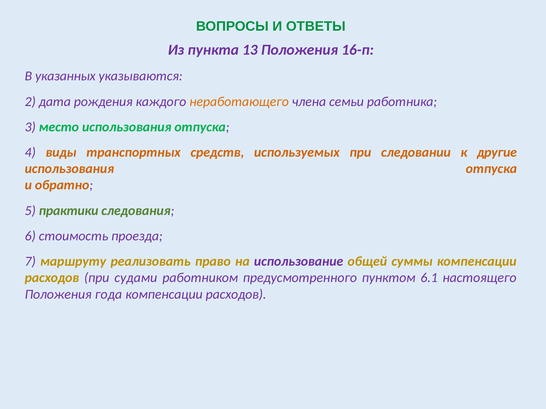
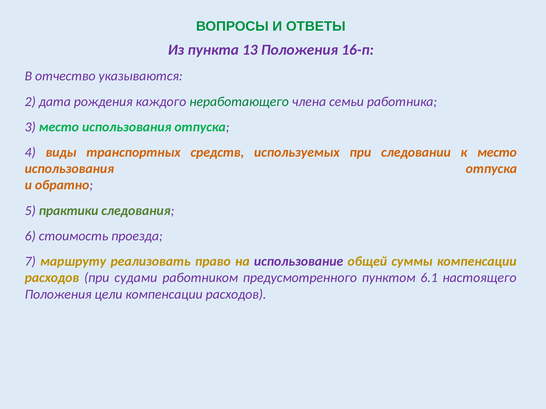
указанных: указанных -> отчество
неработающего colour: orange -> green
к другие: другие -> место
года: года -> цели
